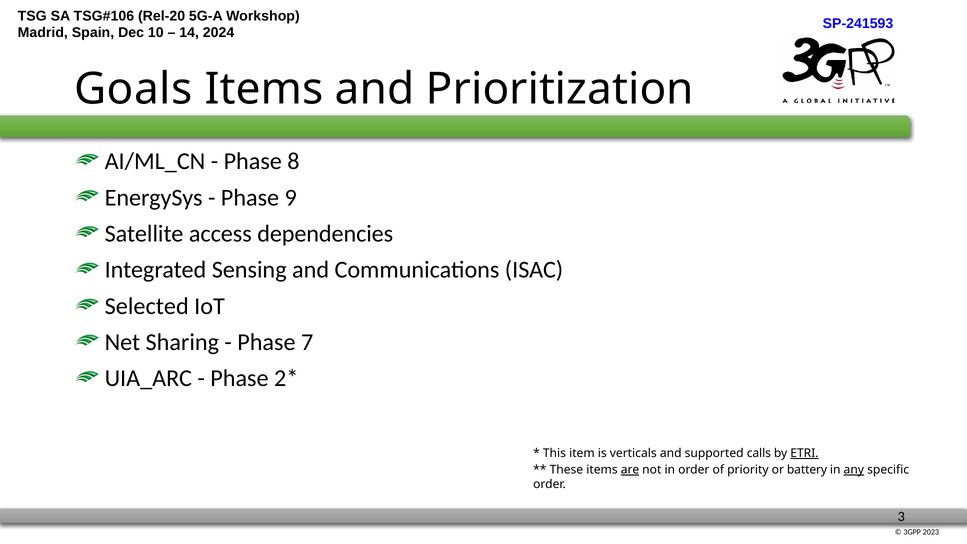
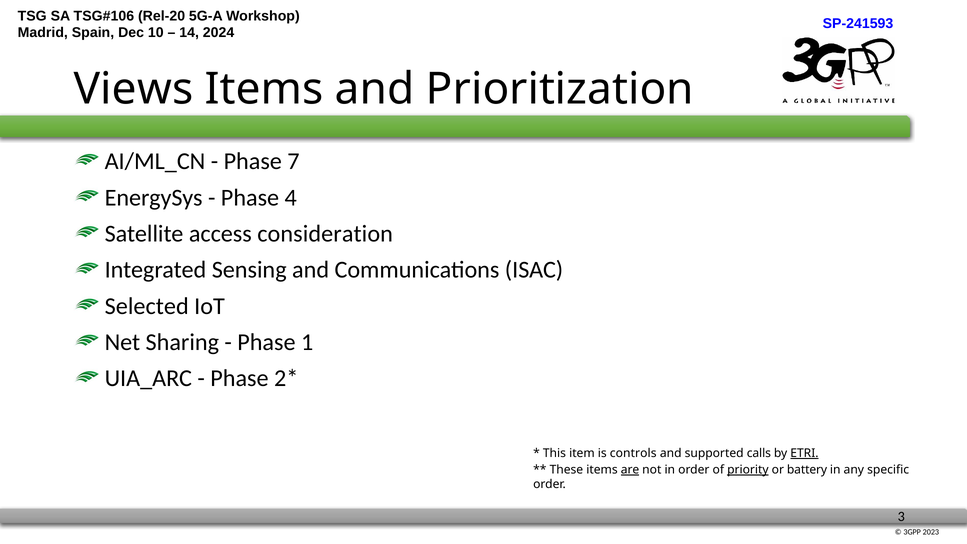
Goals: Goals -> Views
8: 8 -> 7
9: 9 -> 4
dependencies: dependencies -> consideration
7: 7 -> 1
verticals: verticals -> controls
priority underline: none -> present
any underline: present -> none
